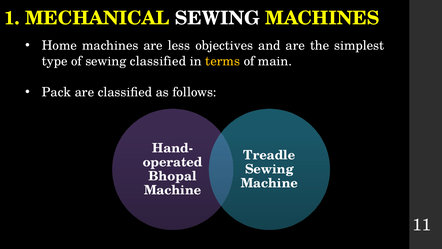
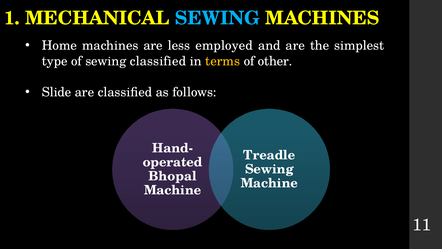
SEWING at (217, 18) colour: white -> light blue
objectives: objectives -> employed
main: main -> other
Pack: Pack -> Slide
